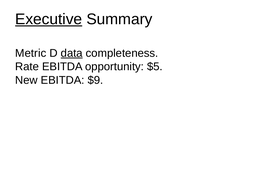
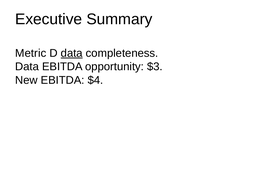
Executive underline: present -> none
Rate at (27, 67): Rate -> Data
$5: $5 -> $3
$9: $9 -> $4
